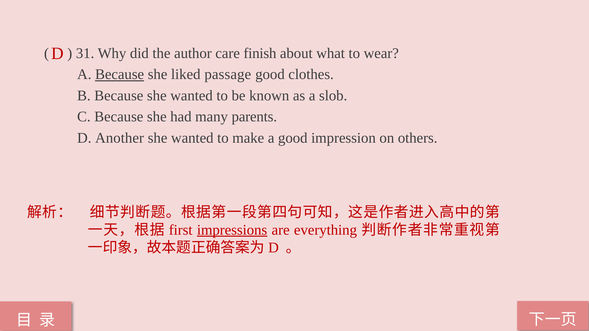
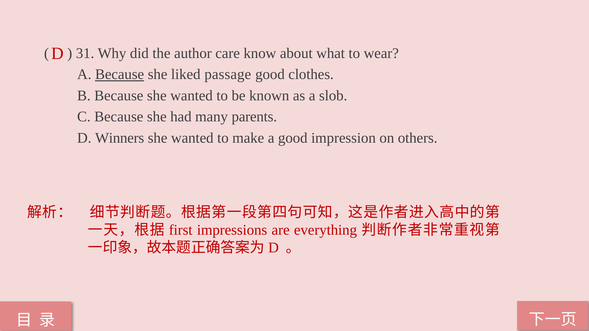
finish: finish -> know
Another: Another -> Winners
impressions underline: present -> none
